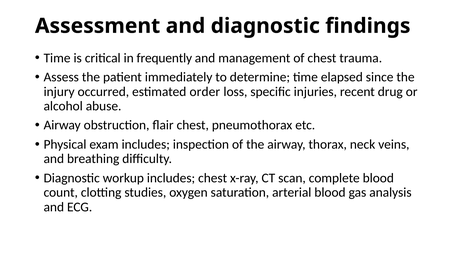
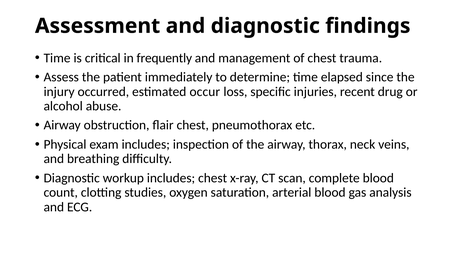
order: order -> occur
